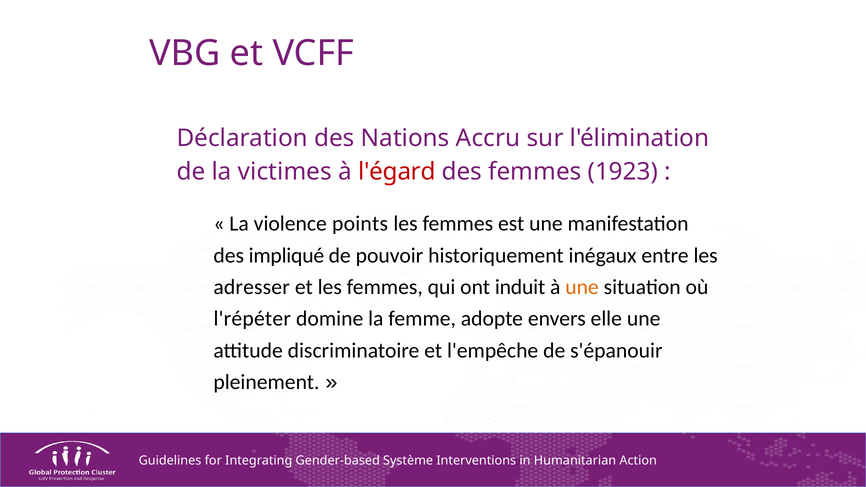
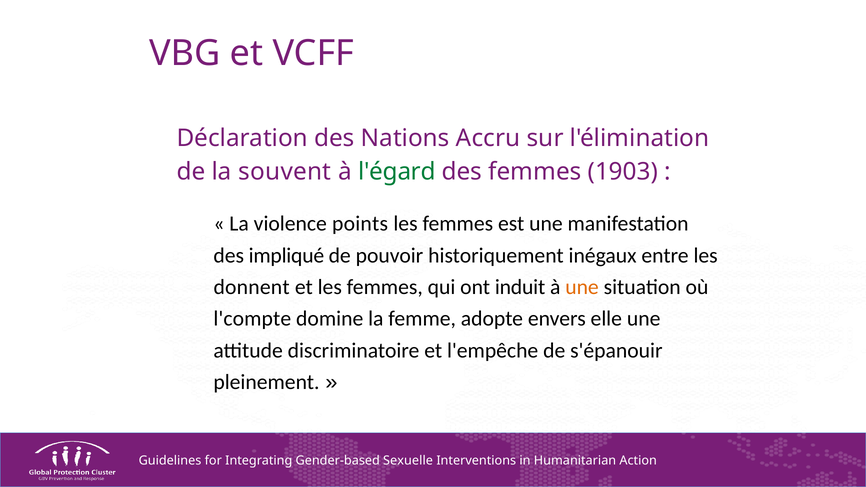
victimes: victimes -> souvent
l'égard colour: red -> green
1923: 1923 -> 1903
adresser: adresser -> donnent
l'répéter: l'répéter -> l'compte
Système: Système -> Sexuelle
